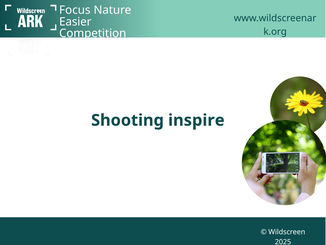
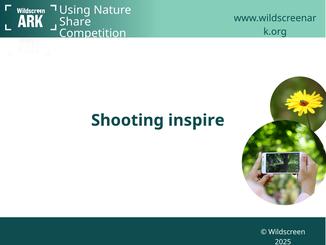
Focus: Focus -> Using
Easier: Easier -> Share
